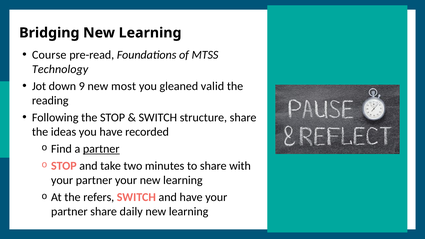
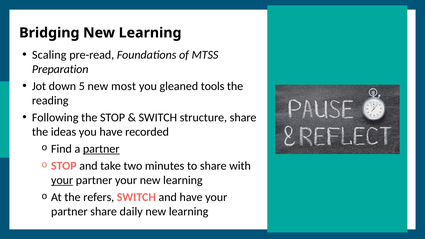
Course: Course -> Scaling
Technology: Technology -> Preparation
9: 9 -> 5
valid: valid -> tools
your at (62, 180) underline: none -> present
